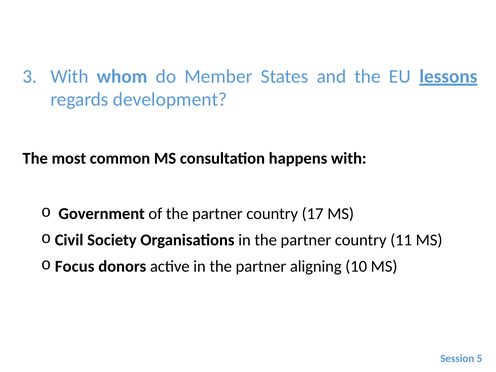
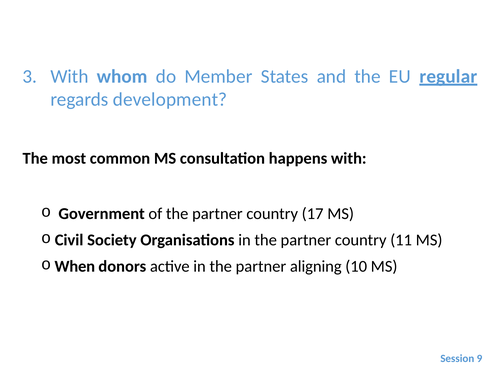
lessons: lessons -> regular
Focus: Focus -> When
5: 5 -> 9
